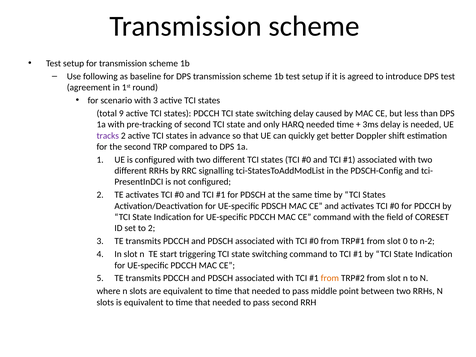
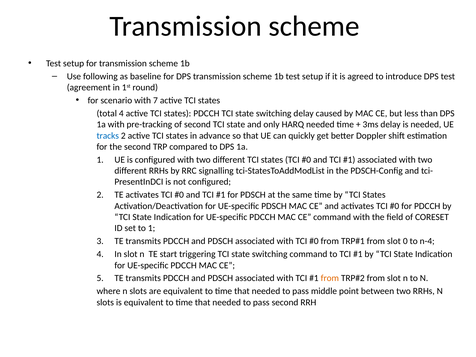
with 3: 3 -> 7
total 9: 9 -> 4
tracks colour: purple -> blue
to 2: 2 -> 1
n-2: n-2 -> n-4
